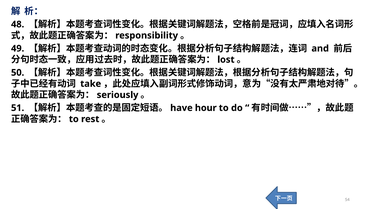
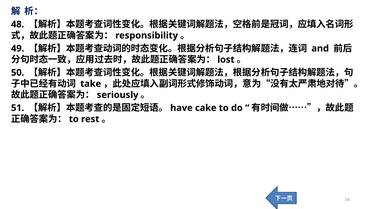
hour: hour -> cake
